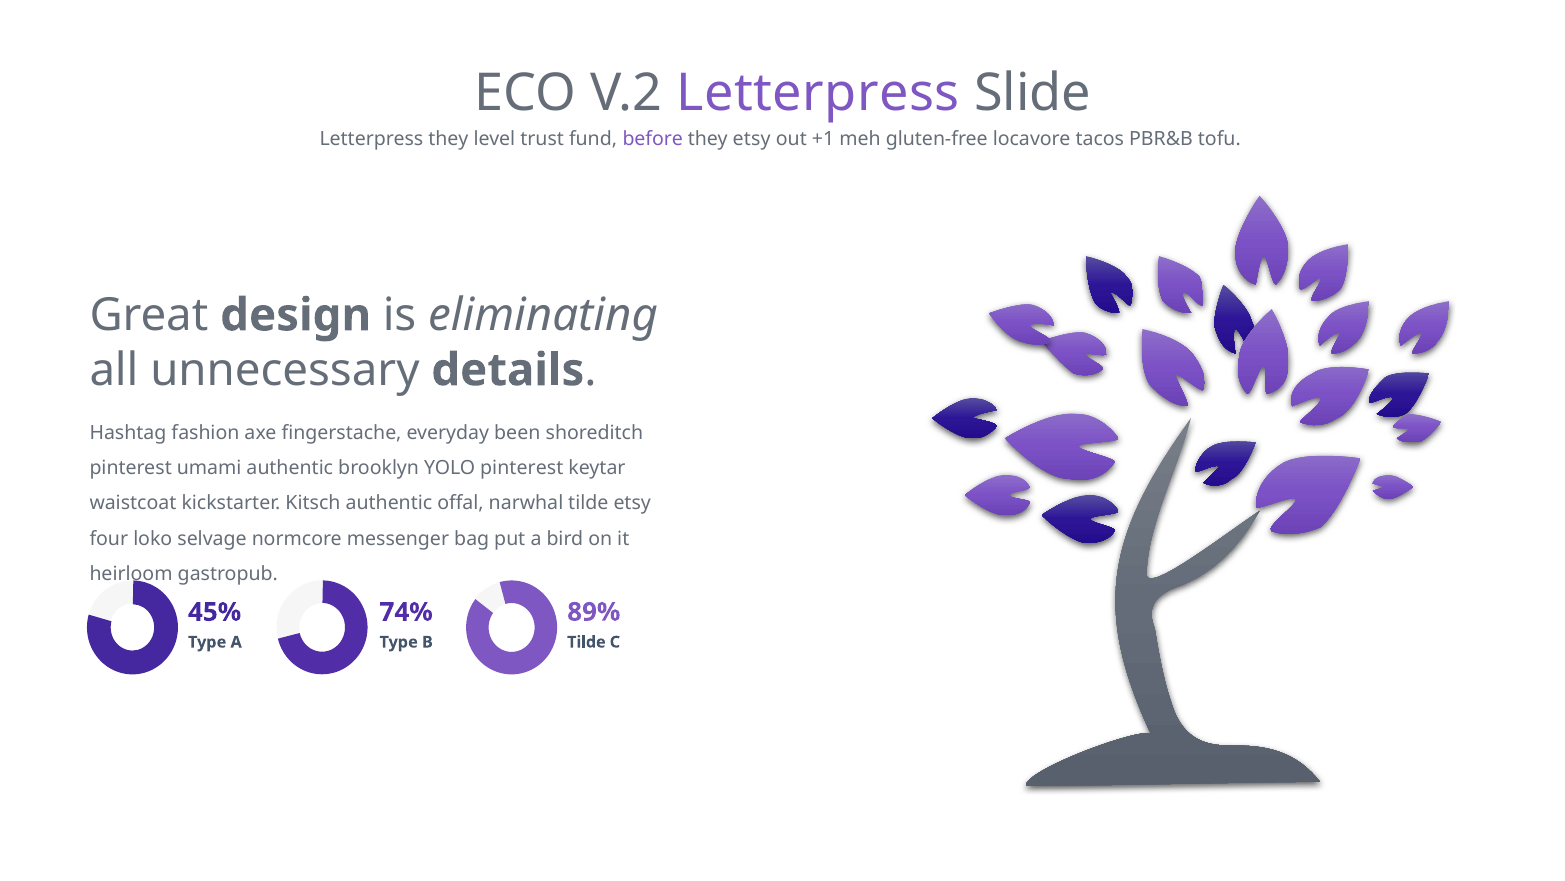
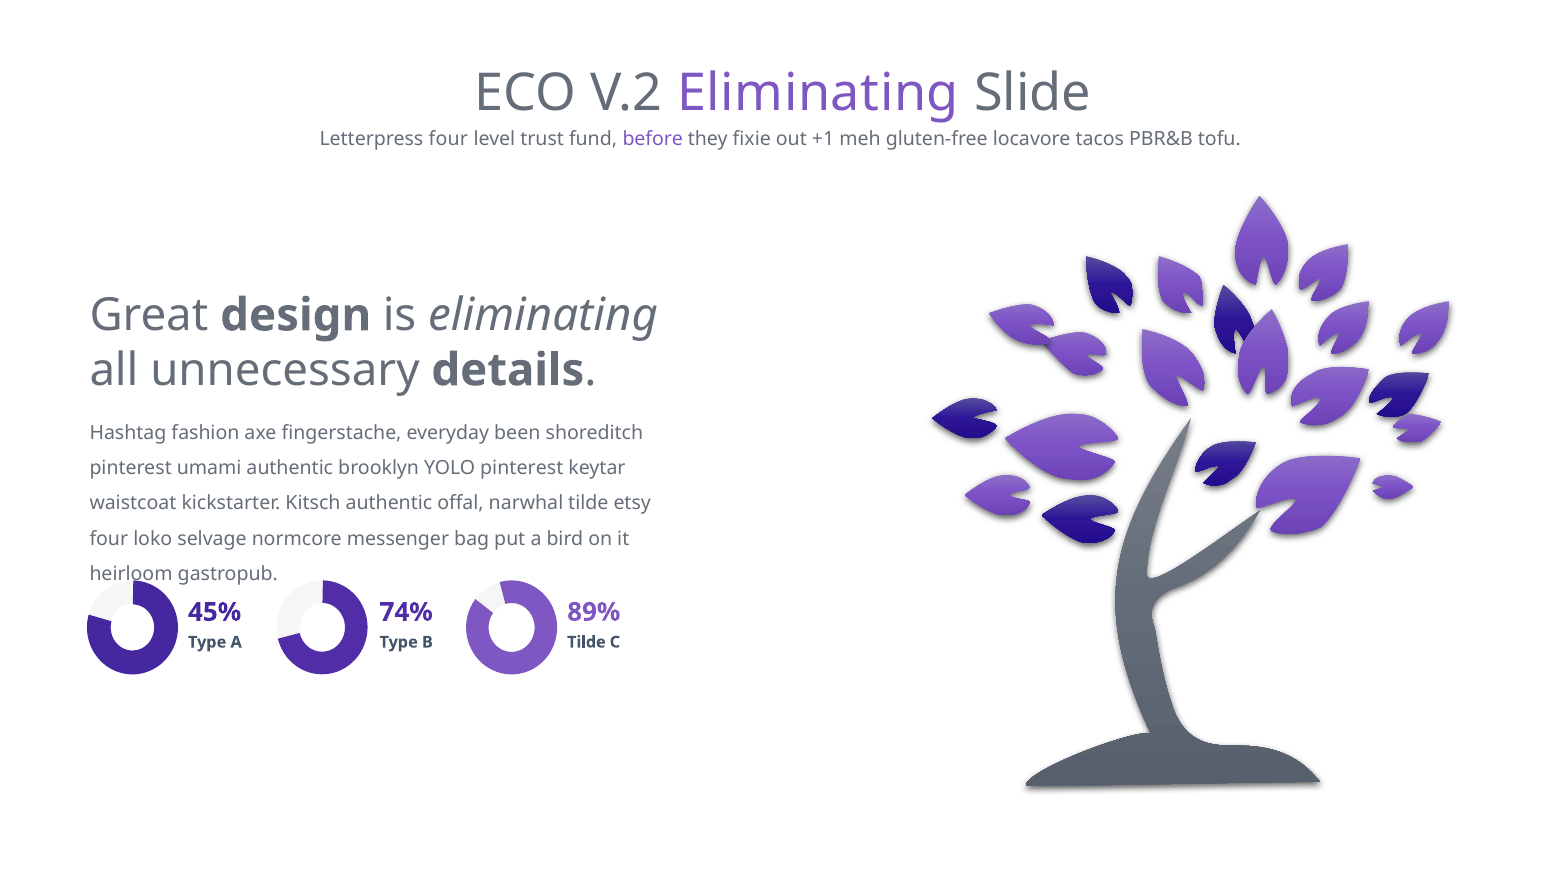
V.2 Letterpress: Letterpress -> Eliminating
Letterpress they: they -> four
they etsy: etsy -> fixie
